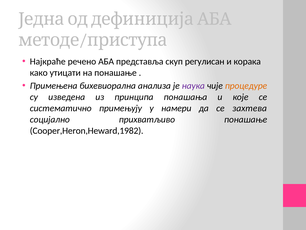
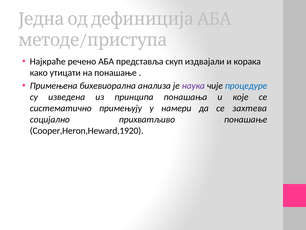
регулисан: регулисан -> издвајали
процедуре colour: orange -> blue
Cooper,Heron,Heward,1982: Cooper,Heron,Heward,1982 -> Cooper,Heron,Heward,1920
